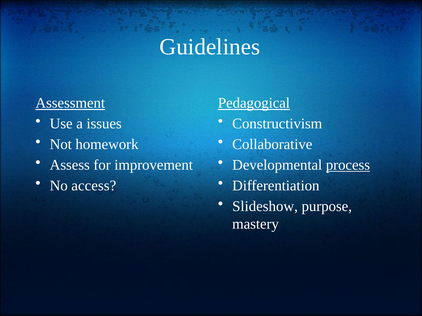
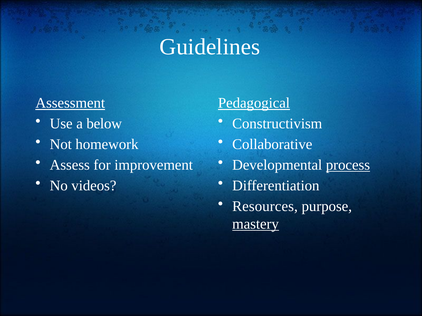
issues: issues -> below
access: access -> videos
Slideshow: Slideshow -> Resources
mastery underline: none -> present
